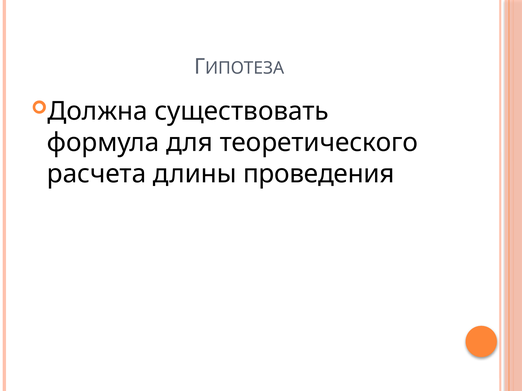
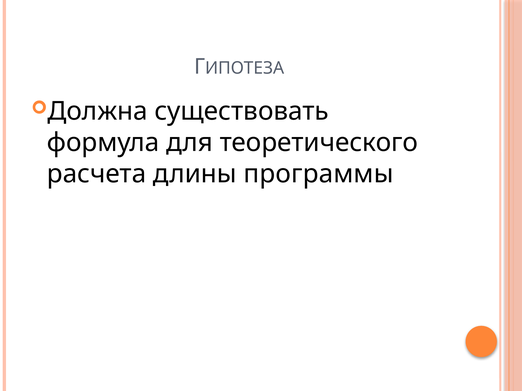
проведения: проведения -> программы
